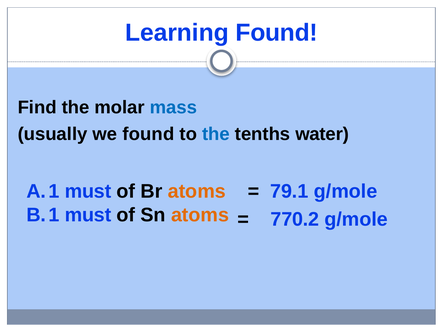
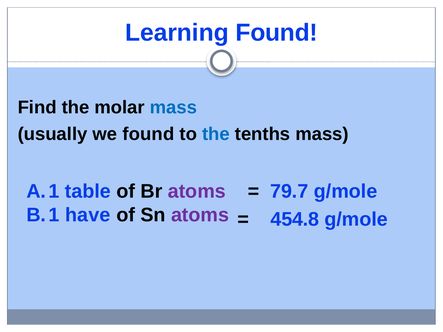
tenths water: water -> mass
must at (88, 191): must -> table
atoms at (197, 191) colour: orange -> purple
79.1: 79.1 -> 79.7
must at (88, 215): must -> have
atoms at (200, 215) colour: orange -> purple
770.2: 770.2 -> 454.8
